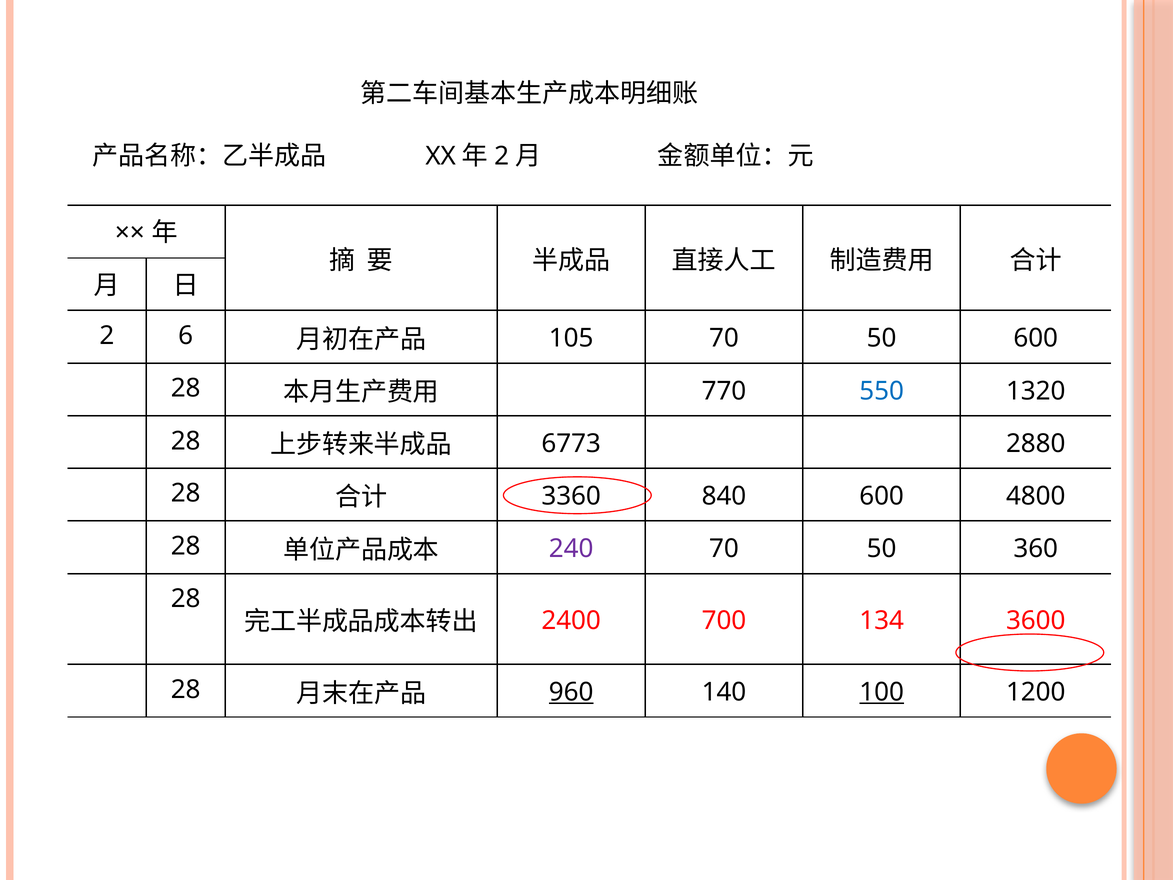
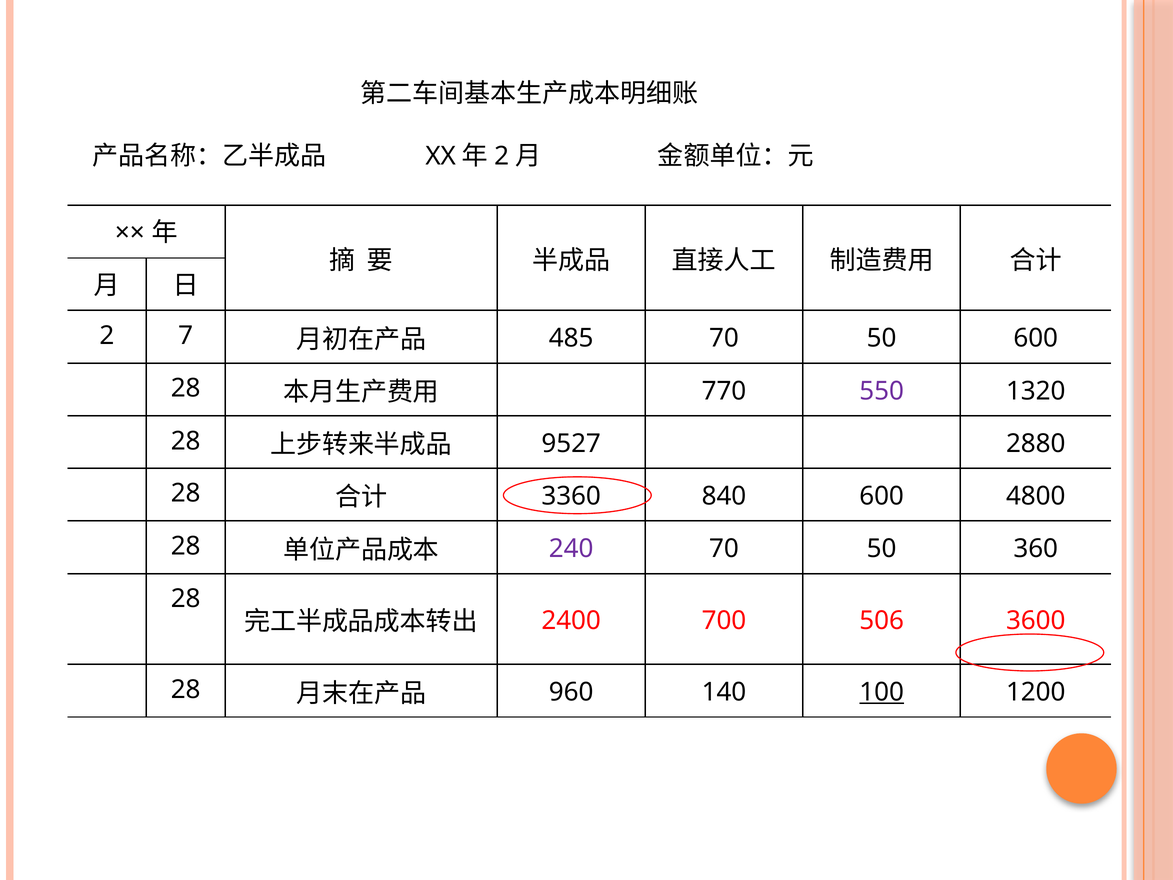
6: 6 -> 7
105: 105 -> 485
550 colour: blue -> purple
6773: 6773 -> 9527
134: 134 -> 506
960 underline: present -> none
